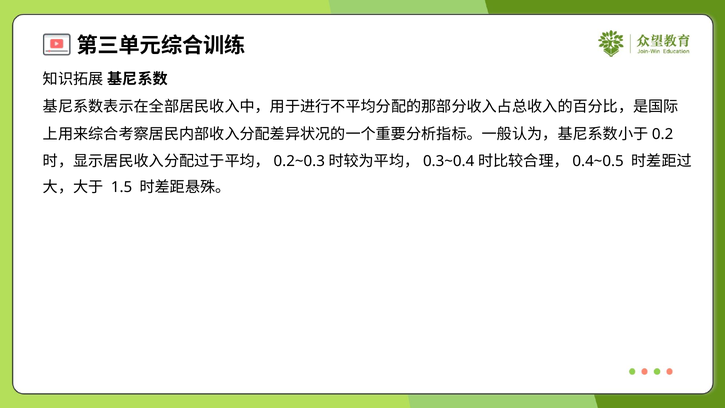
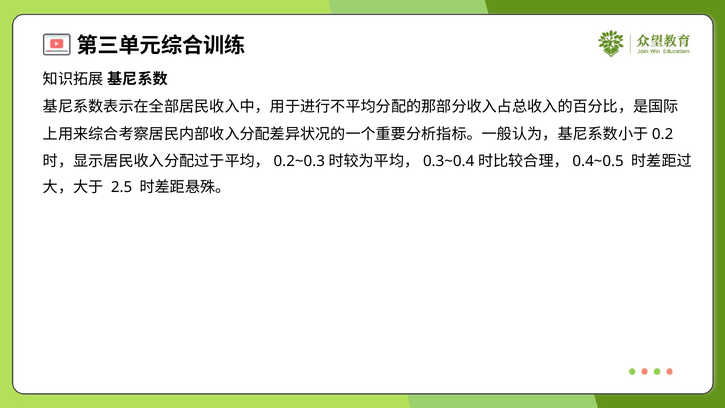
1.5: 1.5 -> 2.5
